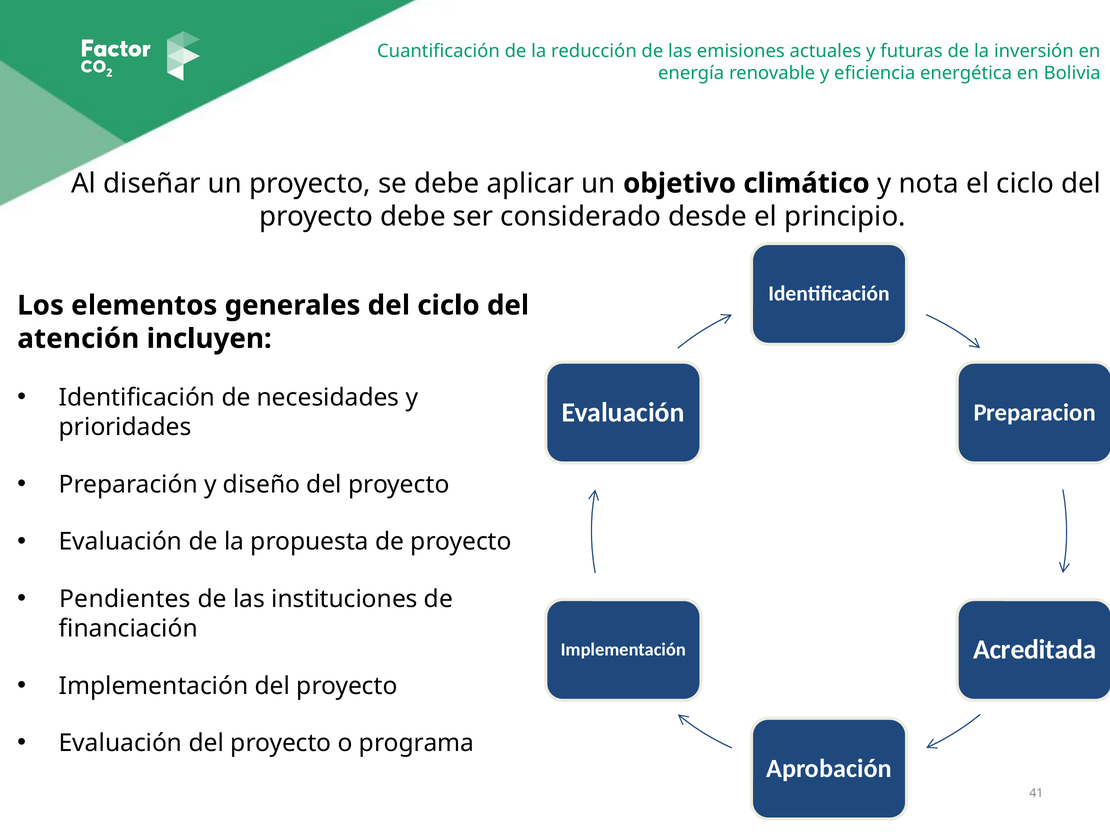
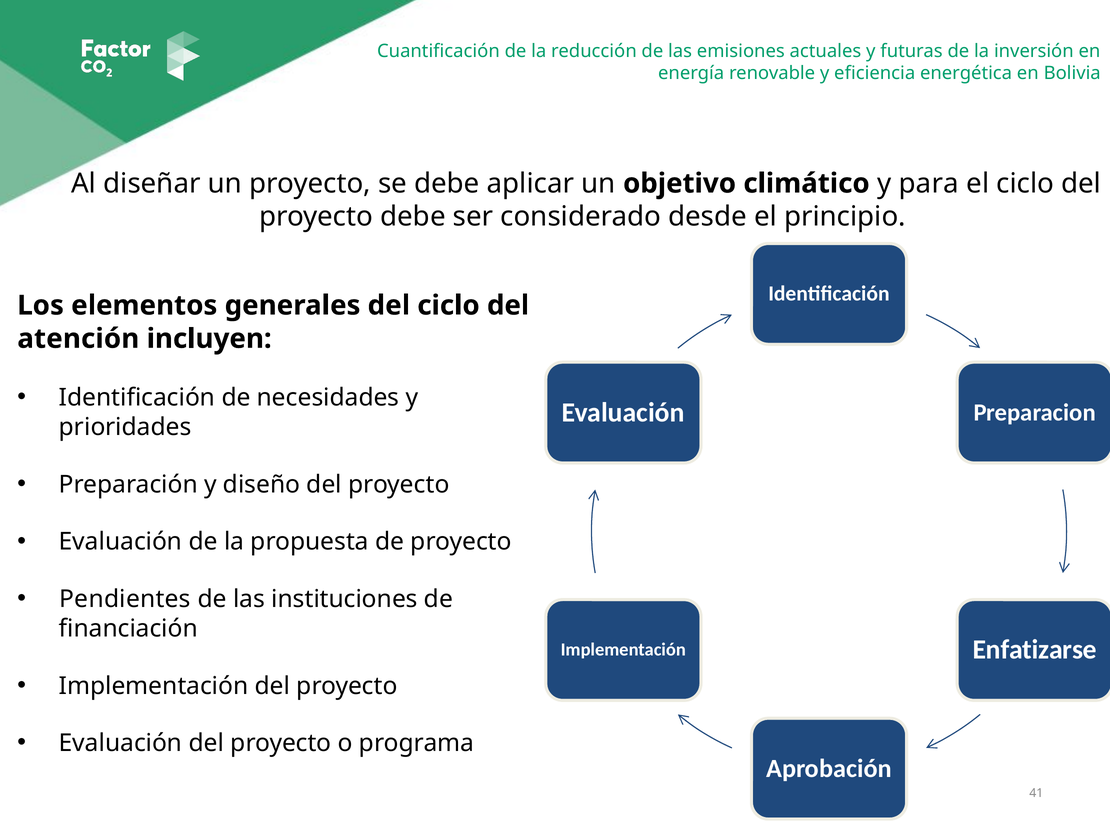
nota: nota -> para
Acreditada: Acreditada -> Enfatizarse
